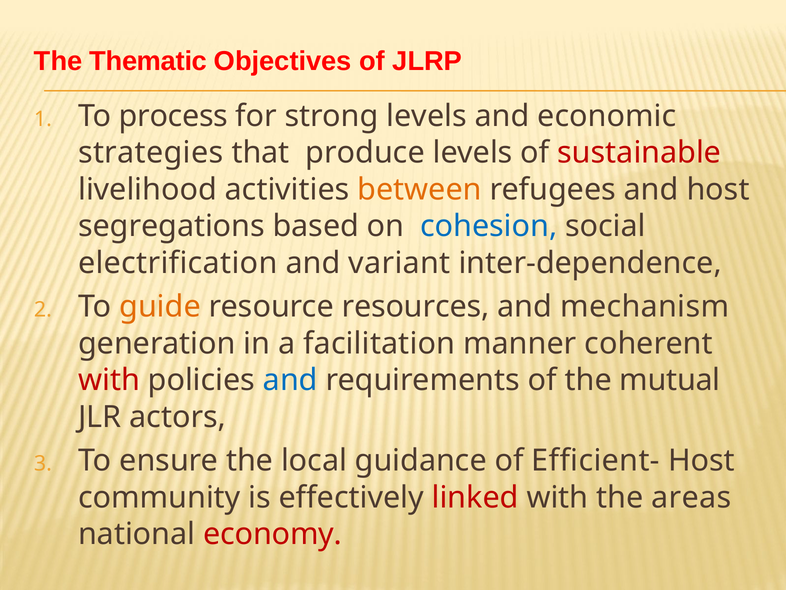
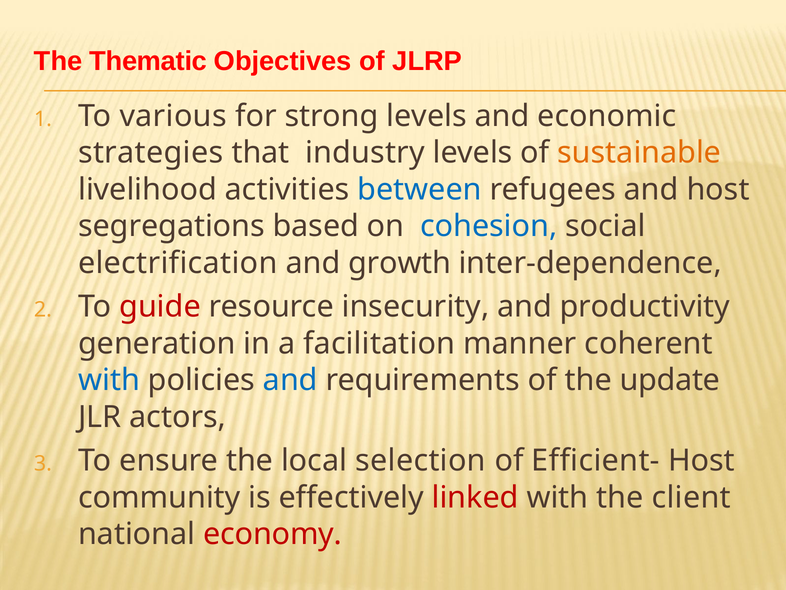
process: process -> various
produce: produce -> industry
sustainable colour: red -> orange
between colour: orange -> blue
variant: variant -> growth
guide colour: orange -> red
resources: resources -> insecurity
mechanism: mechanism -> productivity
with at (109, 380) colour: red -> blue
mutual: mutual -> update
guidance: guidance -> selection
areas: areas -> client
